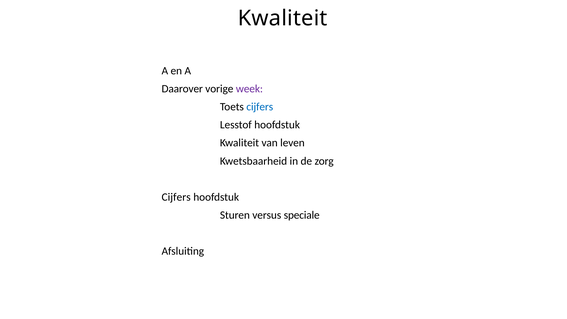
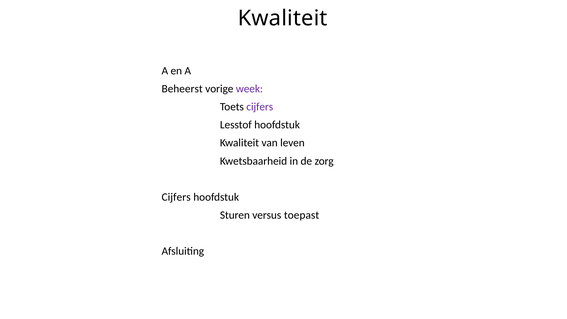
Daarover: Daarover -> Beheerst
cijfers at (260, 107) colour: blue -> purple
speciale: speciale -> toepast
